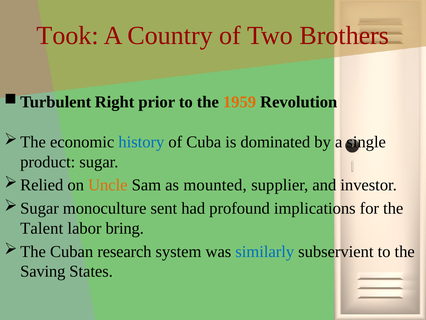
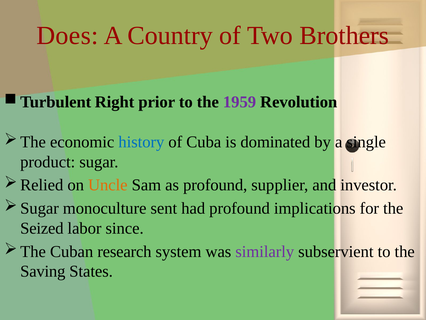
Took: Took -> Does
1959 colour: orange -> purple
as mounted: mounted -> profound
Talent: Talent -> Seized
bring: bring -> since
similarly colour: blue -> purple
